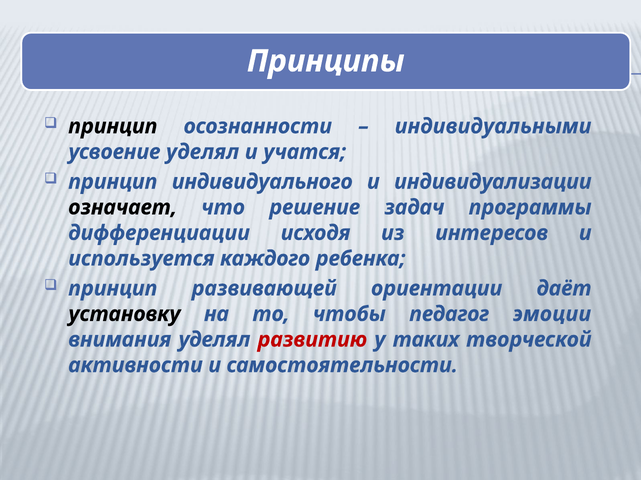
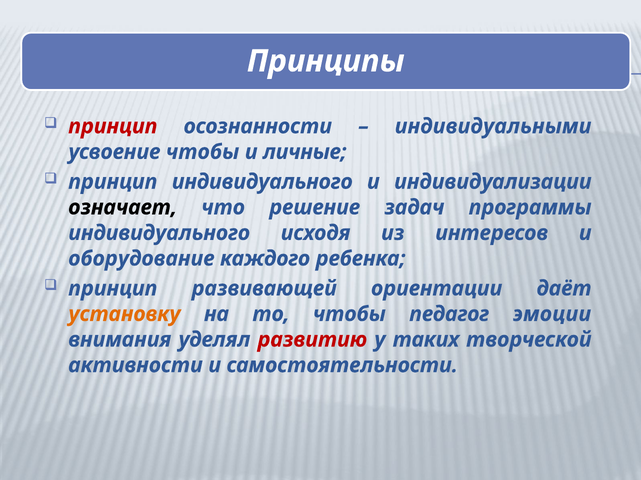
принцип at (113, 126) colour: black -> red
усвоение уделял: уделял -> чтобы
учатся: учатся -> личные
дифференциации at (159, 233): дифференциации -> индивидуального
используется: используется -> оборудование
установку colour: black -> orange
